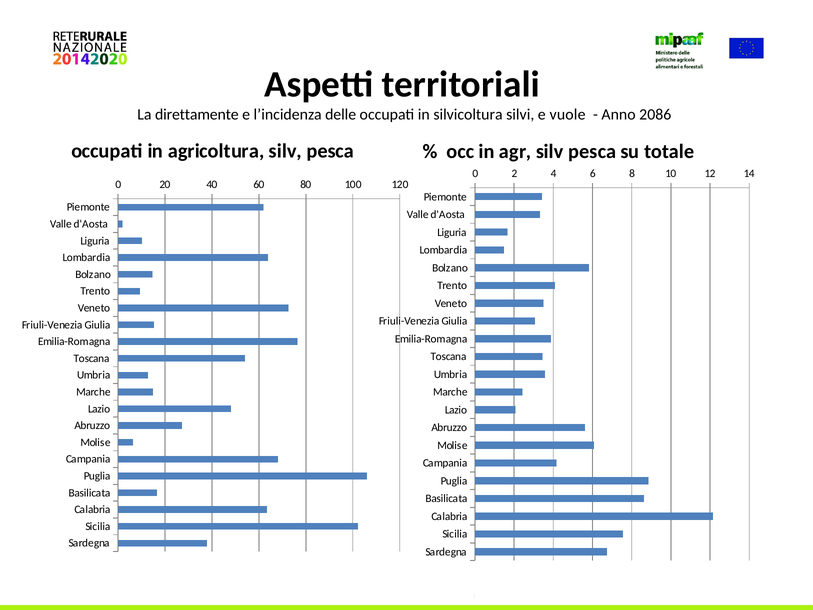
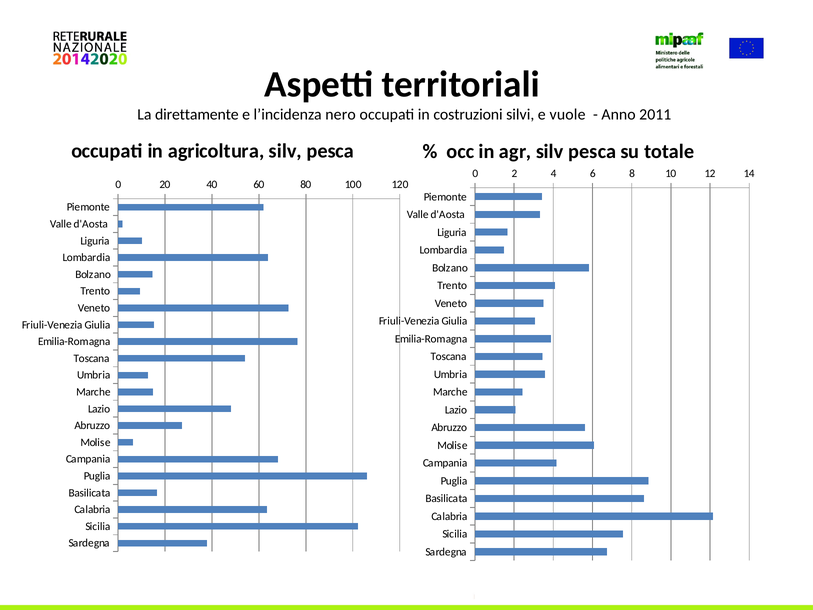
delle: delle -> nero
silvicoltura: silvicoltura -> costruzioni
2086: 2086 -> 2011
